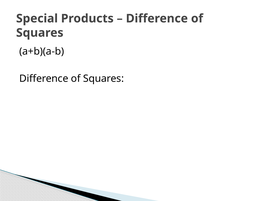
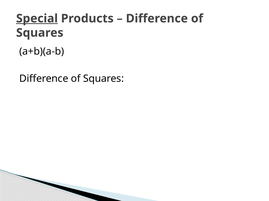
Special underline: none -> present
